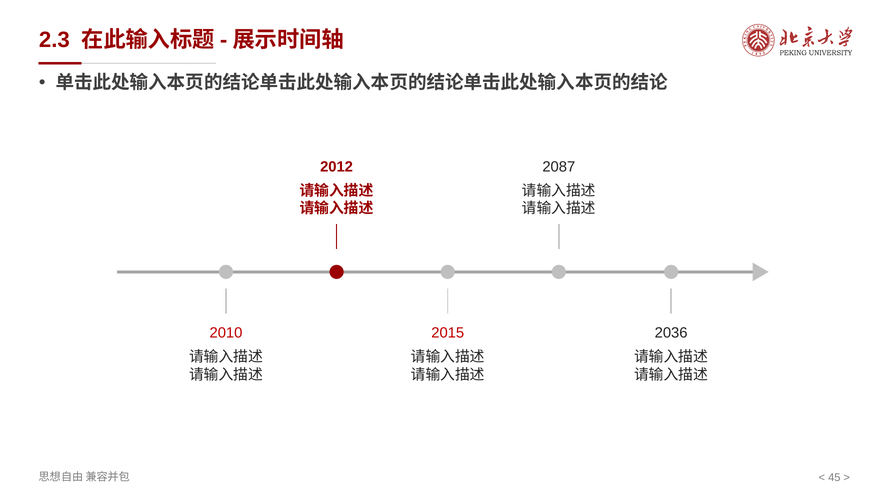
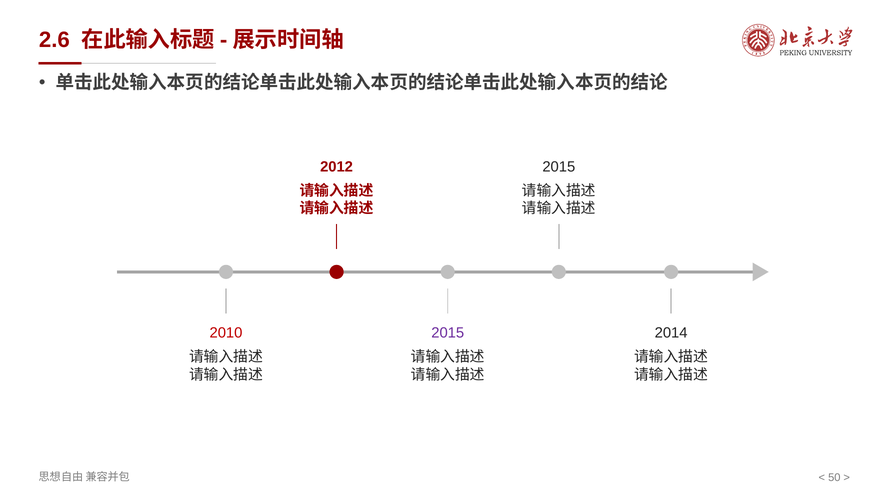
2.3: 2.3 -> 2.6
2087 at (559, 167): 2087 -> 2015
2015 at (448, 333) colour: red -> purple
2036: 2036 -> 2014
45: 45 -> 50
